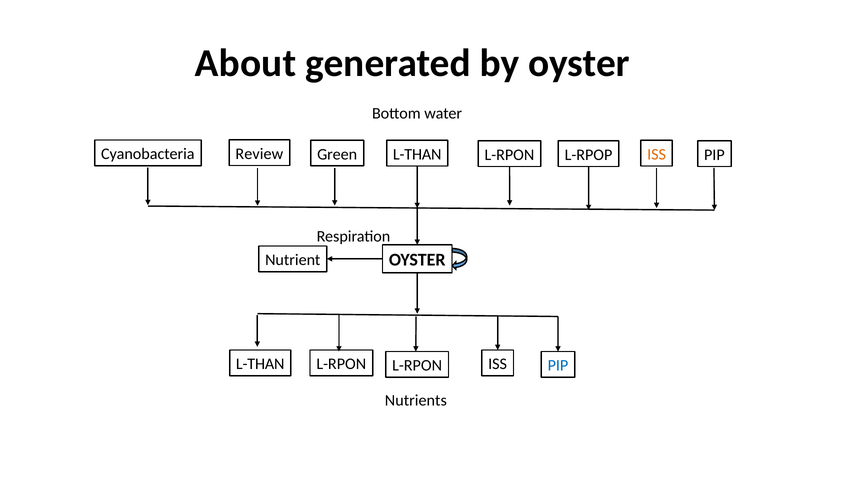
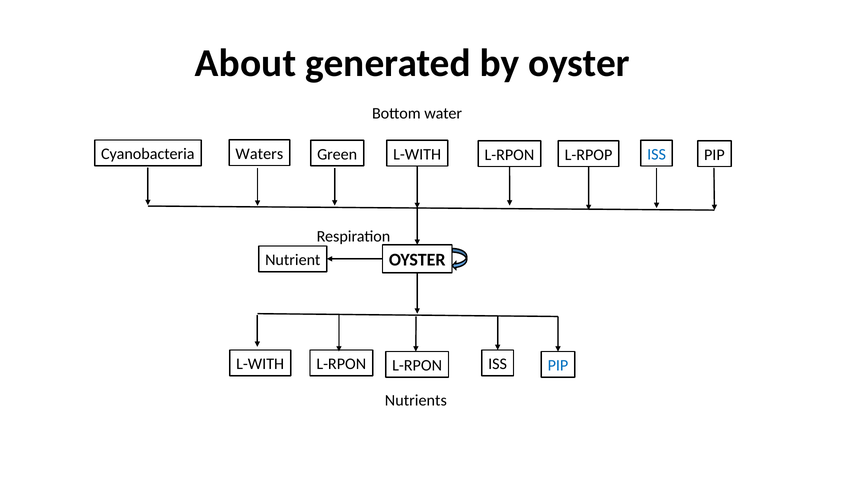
Review: Review -> Waters
Green L-THAN: L-THAN -> L-WITH
ISS at (657, 154) colour: orange -> blue
L-THAN at (260, 364): L-THAN -> L-WITH
